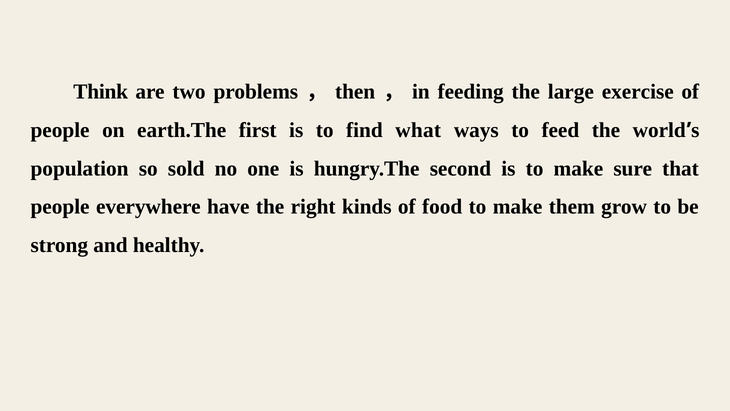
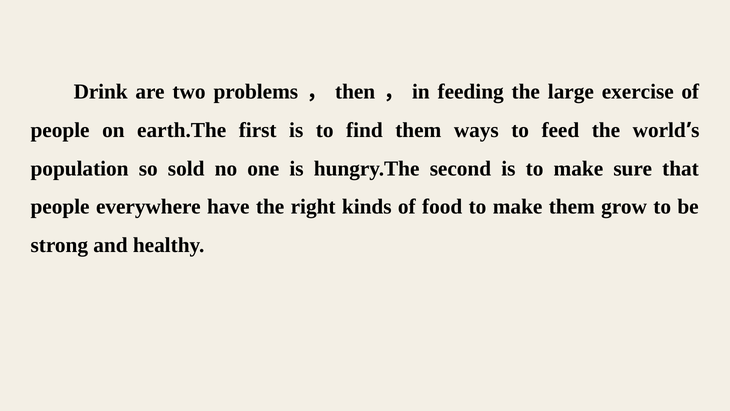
Think: Think -> Drink
find what: what -> them
